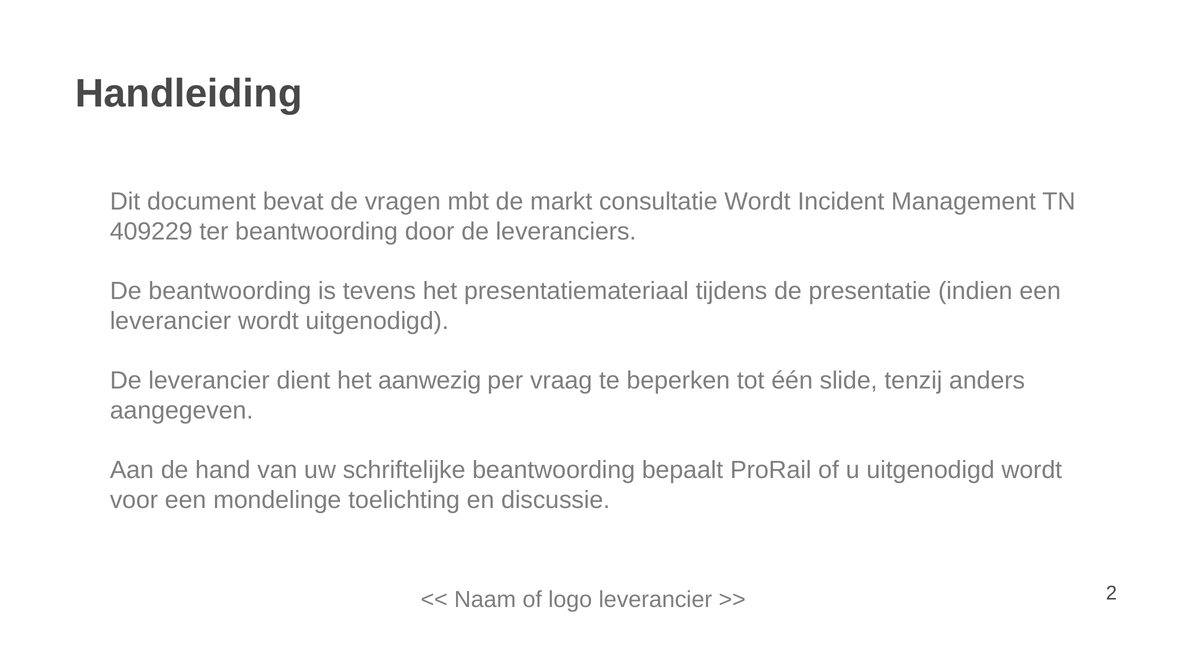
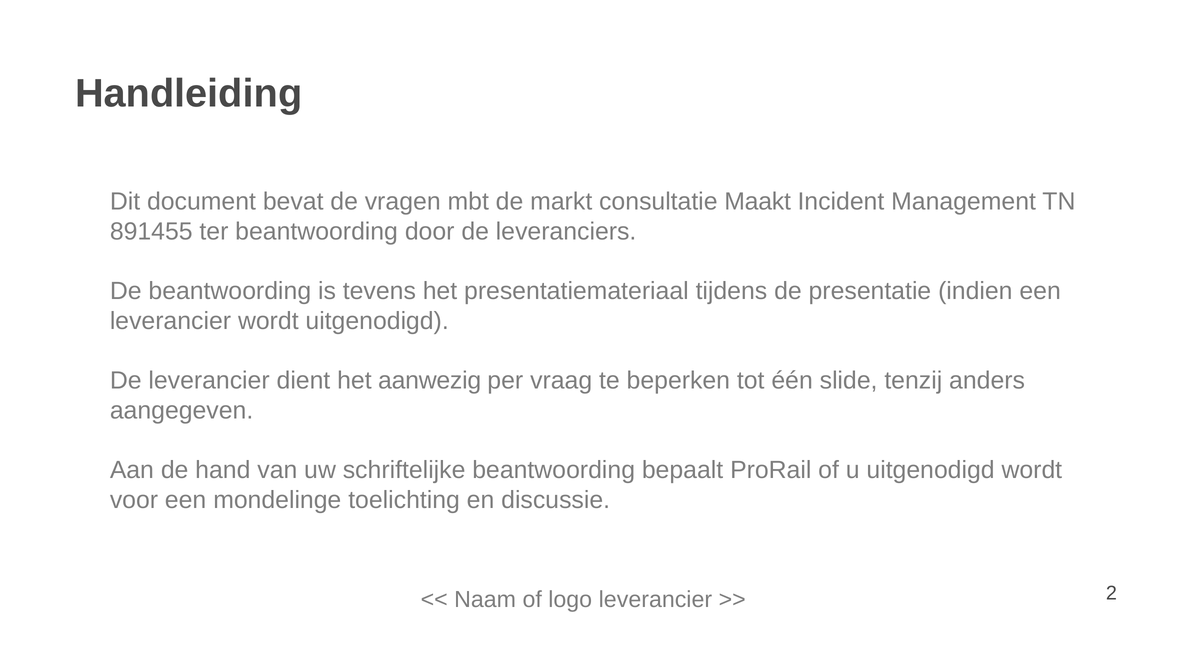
consultatie Wordt: Wordt -> Maakt
409229: 409229 -> 891455
